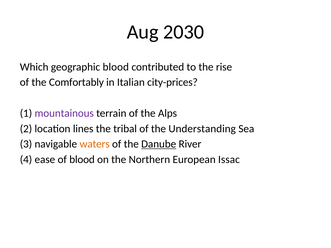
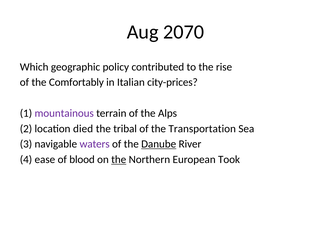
2030: 2030 -> 2070
geographic blood: blood -> policy
lines: lines -> died
Understanding: Understanding -> Transportation
waters colour: orange -> purple
the at (119, 160) underline: none -> present
Issac: Issac -> Took
